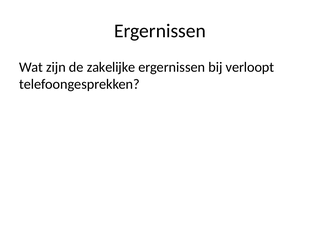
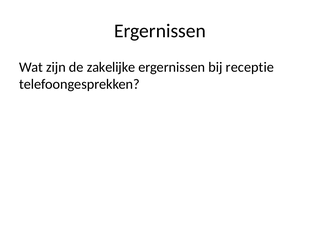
verloopt: verloopt -> receptie
